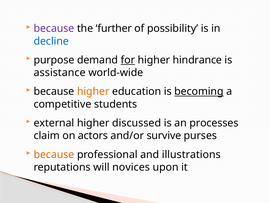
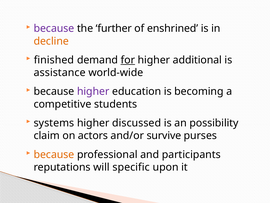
possibility: possibility -> enshrined
decline colour: blue -> orange
purpose: purpose -> finished
hindrance: hindrance -> additional
higher at (93, 91) colour: orange -> purple
becoming underline: present -> none
external: external -> systems
processes: processes -> possibility
illustrations: illustrations -> participants
novices: novices -> specific
